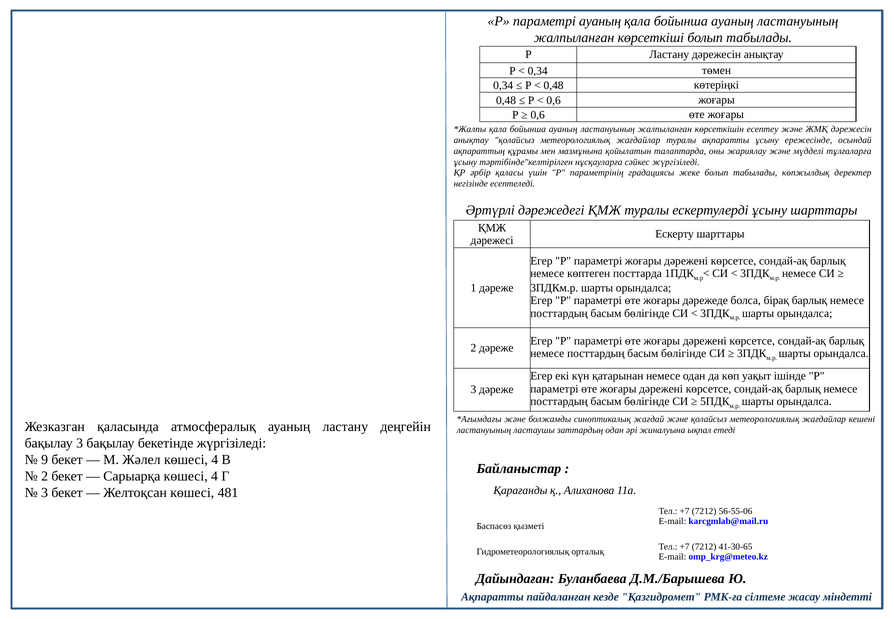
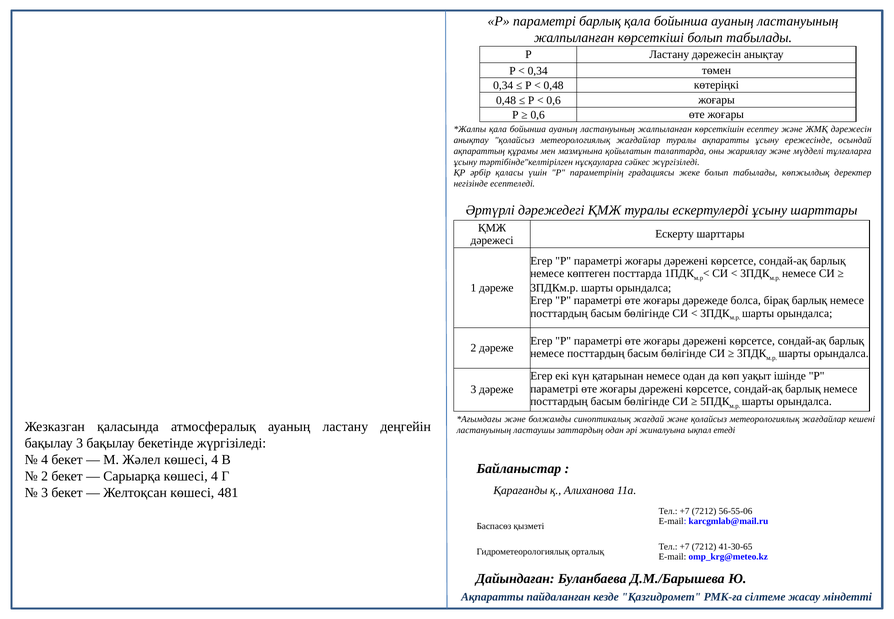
параметрі ауаның: ауаның -> барлық
9 at (45, 460): 9 -> 4
